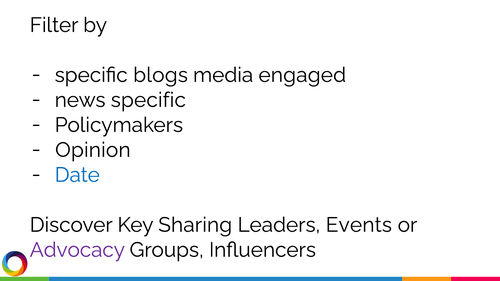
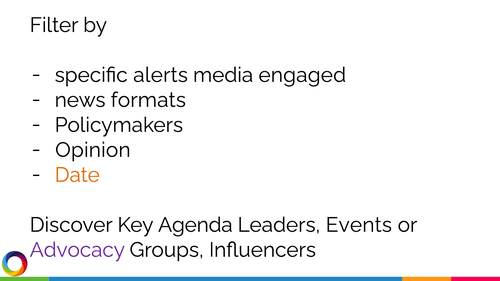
blogs: blogs -> alerts
news specific: specific -> formats
Date colour: blue -> orange
Sharing: Sharing -> Agenda
